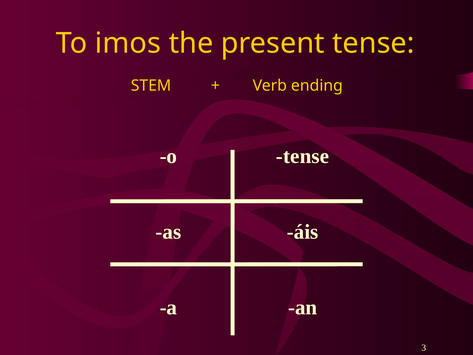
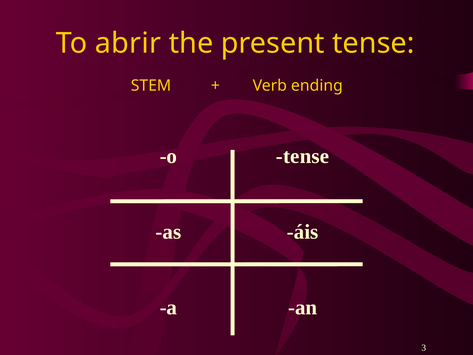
imos: imos -> abrir
